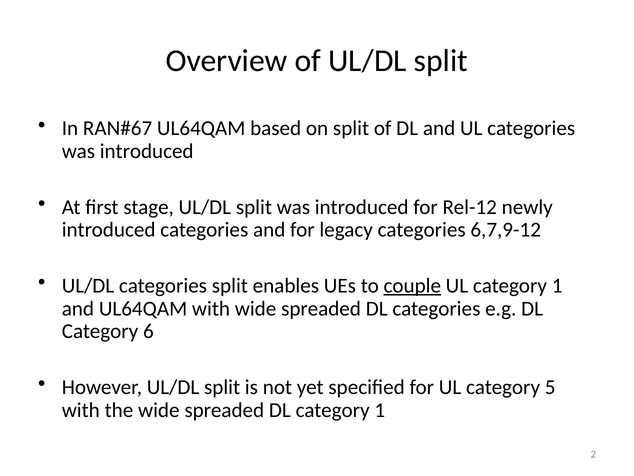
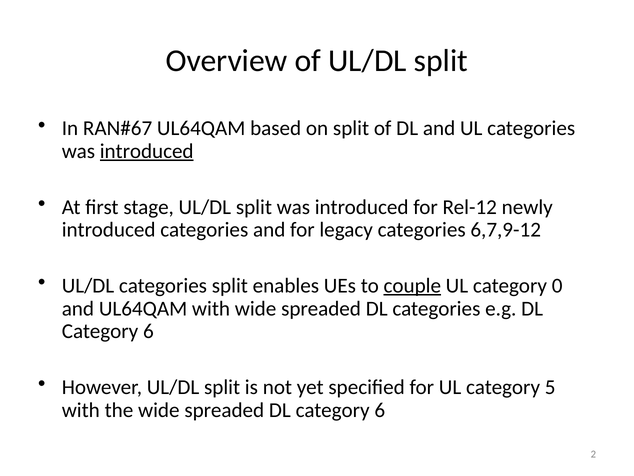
introduced at (147, 151) underline: none -> present
UL category 1: 1 -> 0
spreaded DL category 1: 1 -> 6
